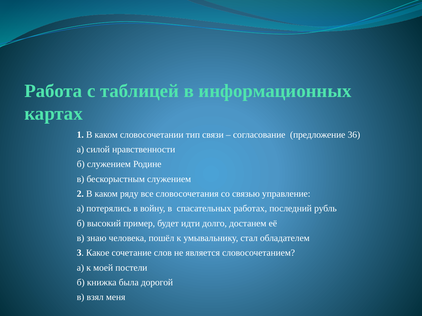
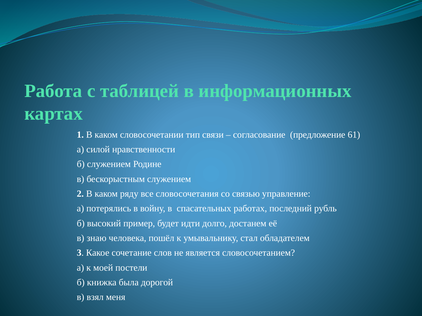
36: 36 -> 61
